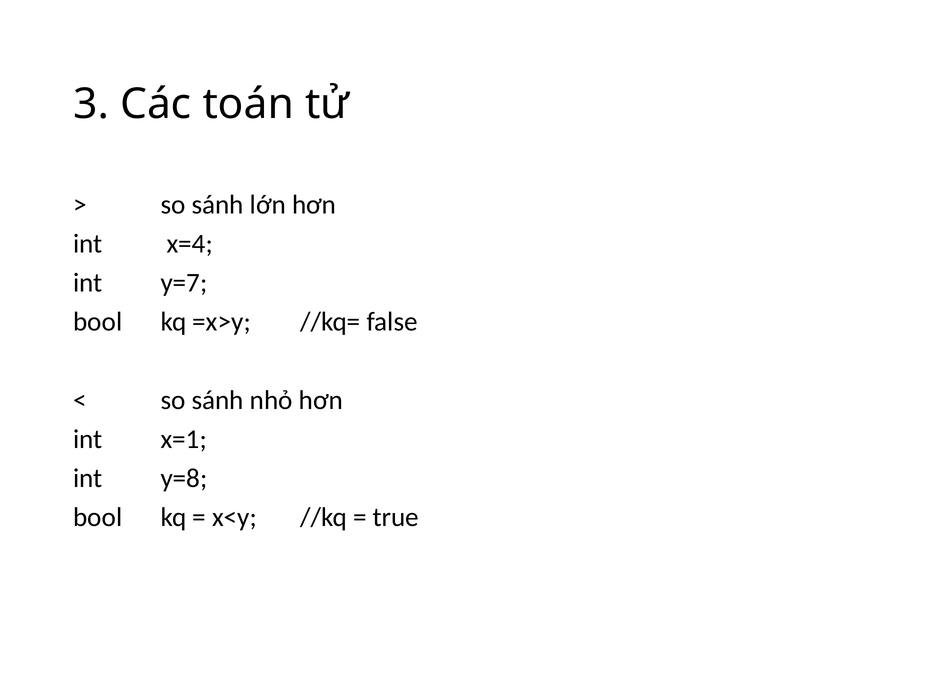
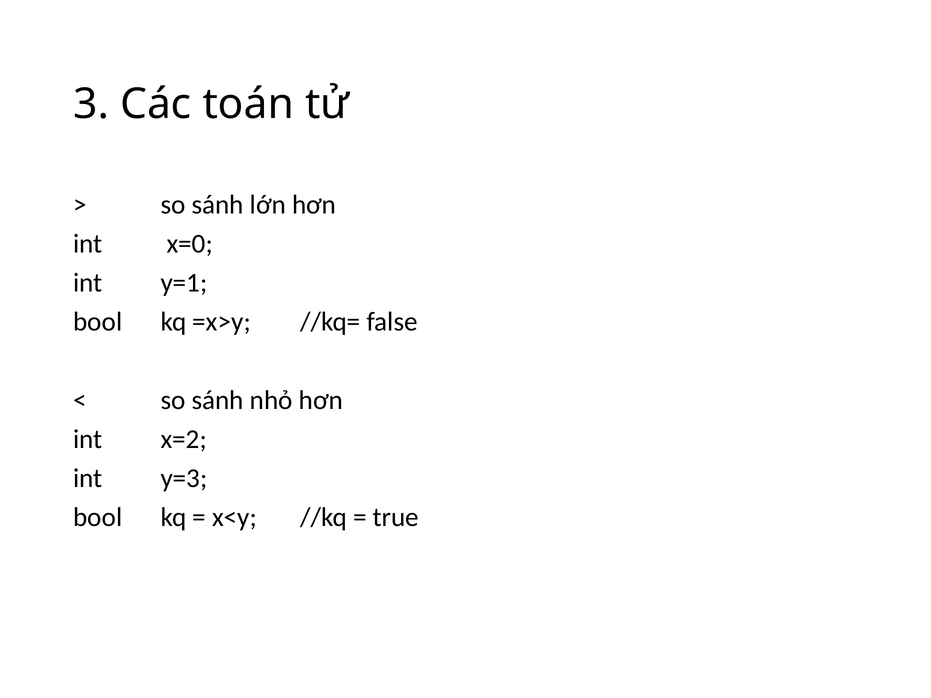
x=4: x=4 -> x=0
y=7: y=7 -> y=1
x=1: x=1 -> x=2
y=8: y=8 -> y=3
